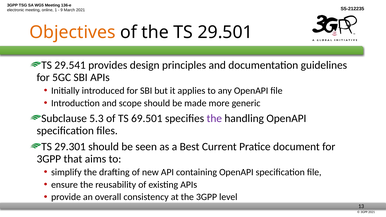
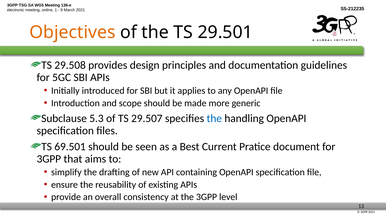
29.541: 29.541 -> 29.508
69.501: 69.501 -> 29.507
the at (214, 118) colour: purple -> blue
29.301: 29.301 -> 69.501
